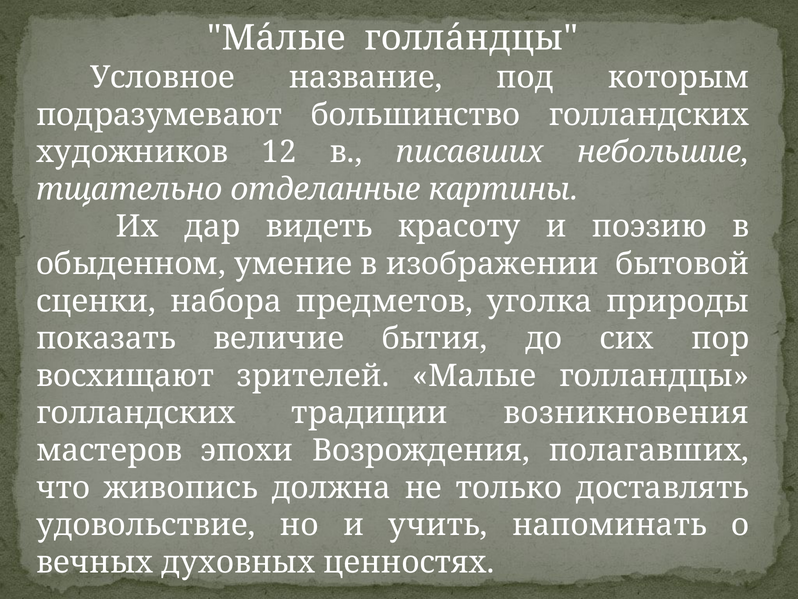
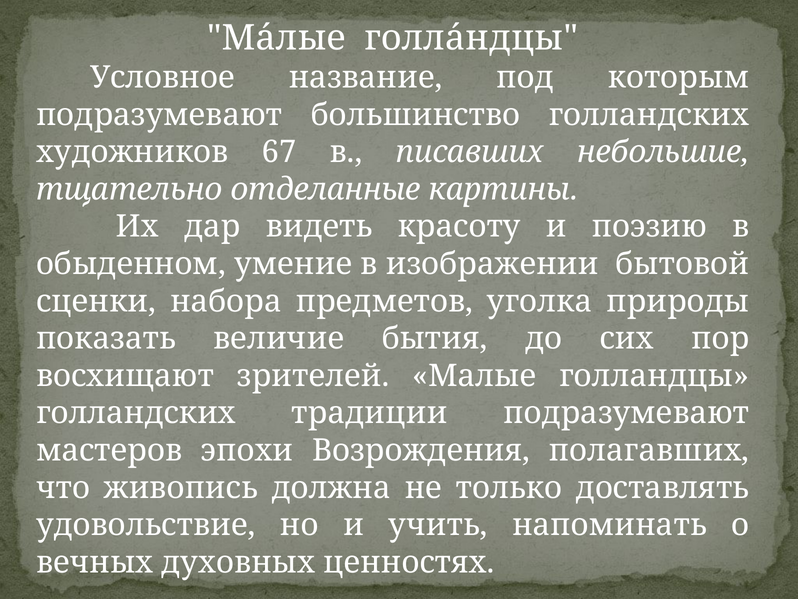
12: 12 -> 67
традиции возникновения: возникновения -> подразумевают
